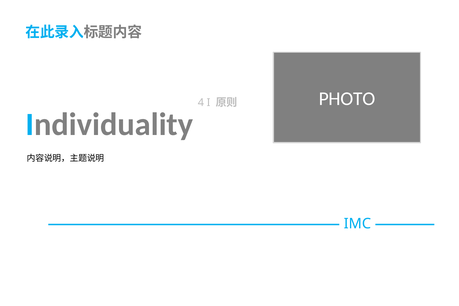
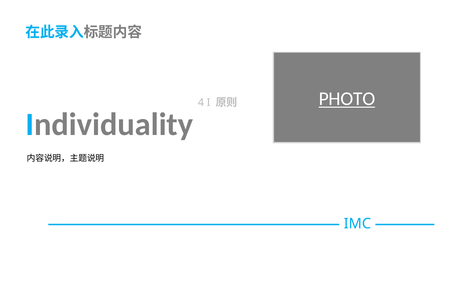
PHOTO underline: none -> present
